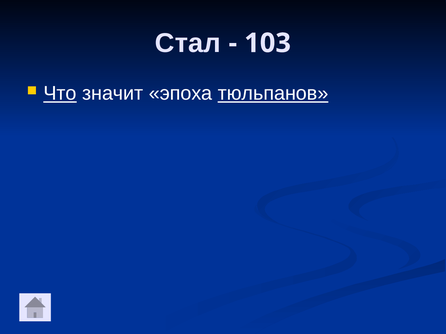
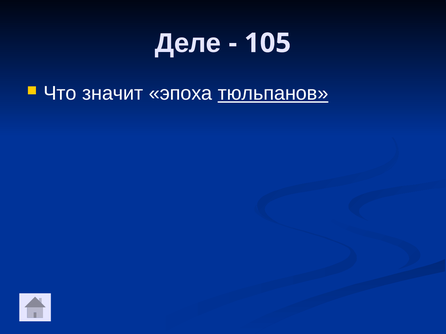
Стал: Стал -> Деле
103: 103 -> 105
Что underline: present -> none
